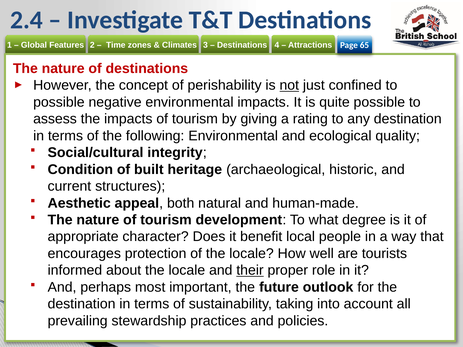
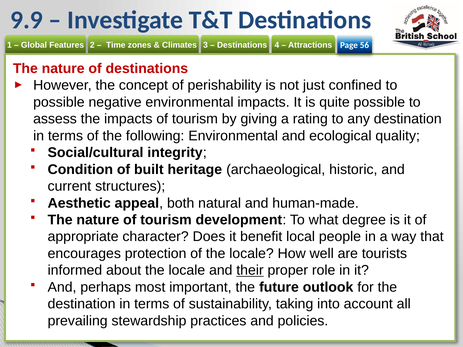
2.4: 2.4 -> 9.9
65: 65 -> 56
not underline: present -> none
